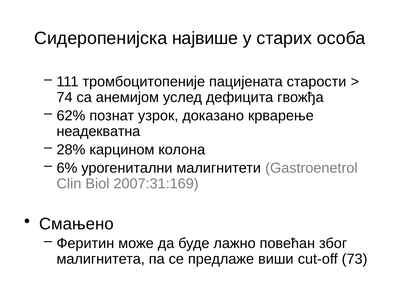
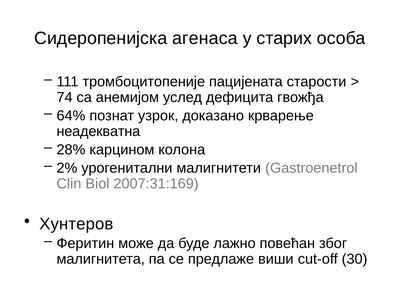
највише: највише -> агенаса
62%: 62% -> 64%
6%: 6% -> 2%
Смањено: Смањено -> Хунтеров
73: 73 -> 30
